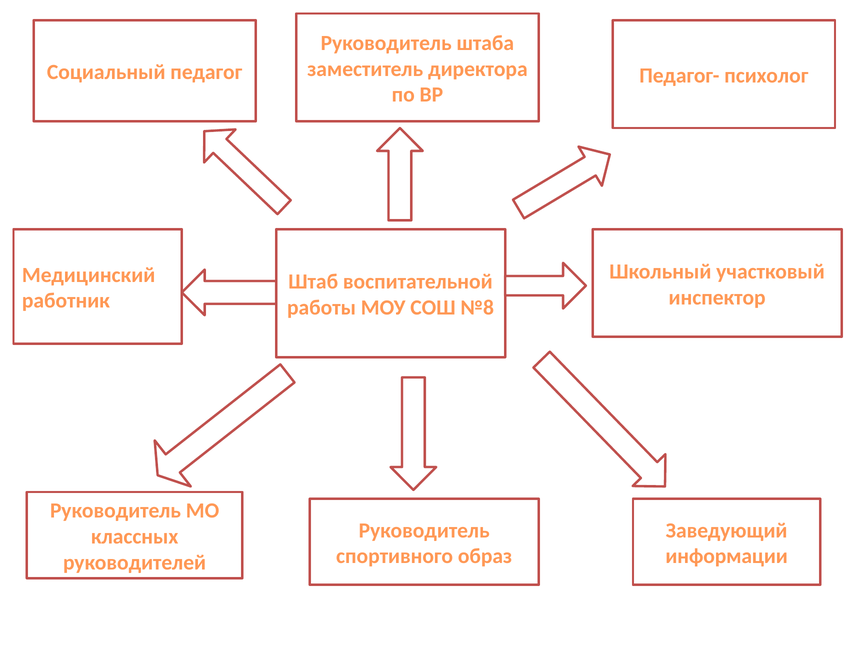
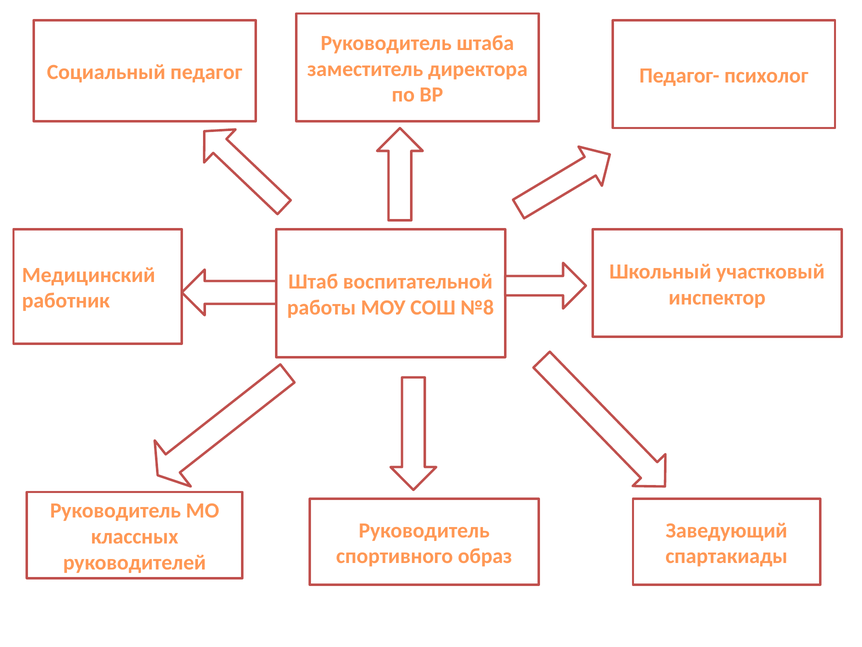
информации: информации -> спартакиады
